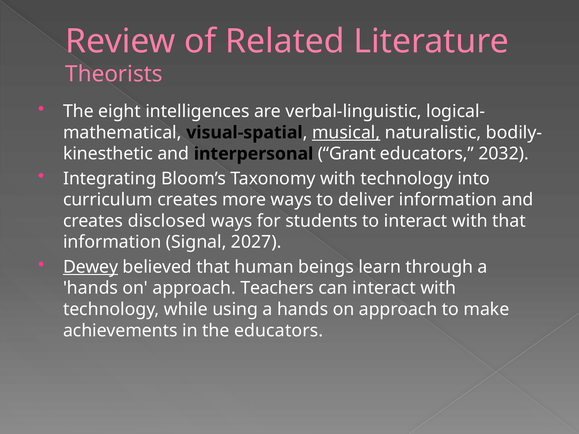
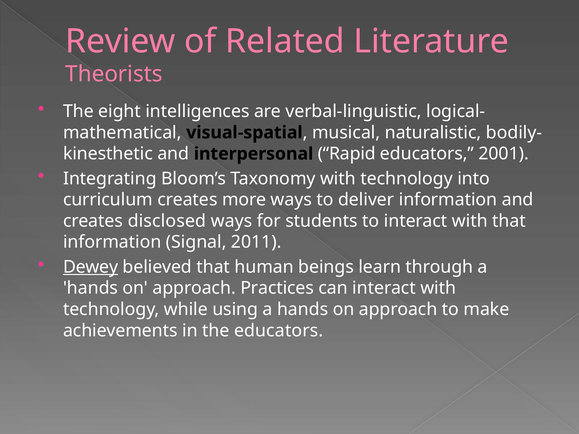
musical underline: present -> none
Grant: Grant -> Rapid
2032: 2032 -> 2001
2027: 2027 -> 2011
Teachers: Teachers -> Practices
